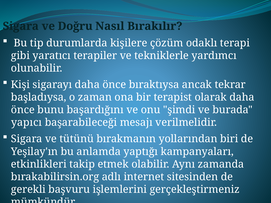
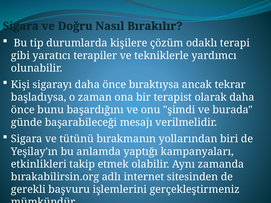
yapıcı: yapıcı -> günde
